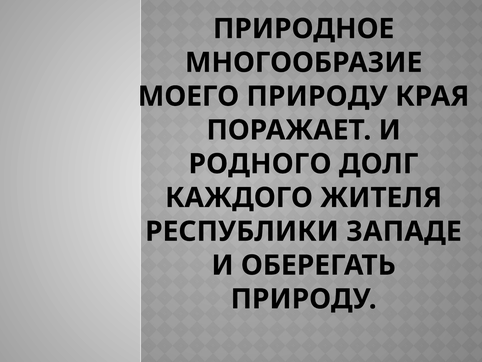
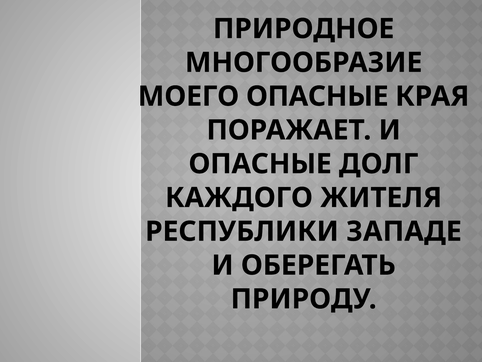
МОЕГО ПРИРОДУ: ПРИРОДУ -> ОПАСНЫЕ
РОДНОГО at (260, 164): РОДНОГО -> ОПАСНЫЕ
